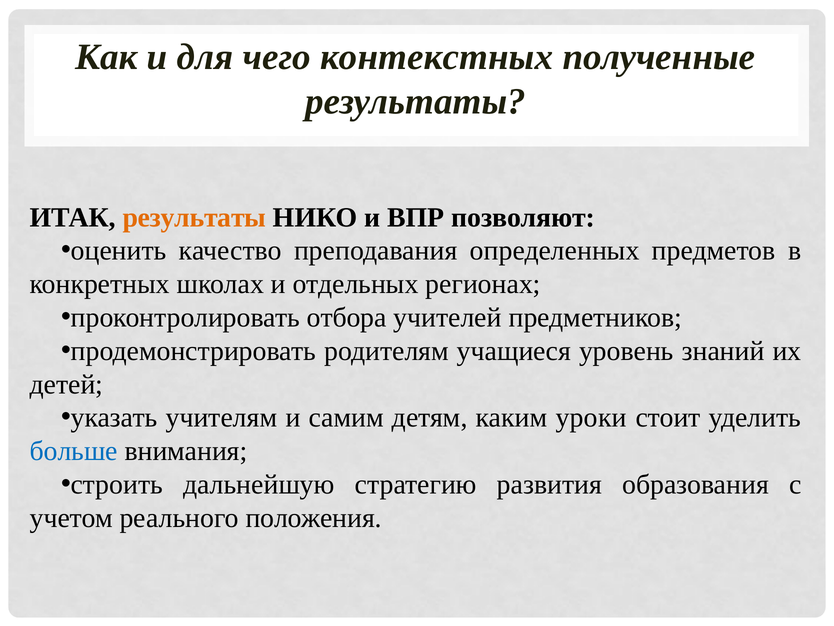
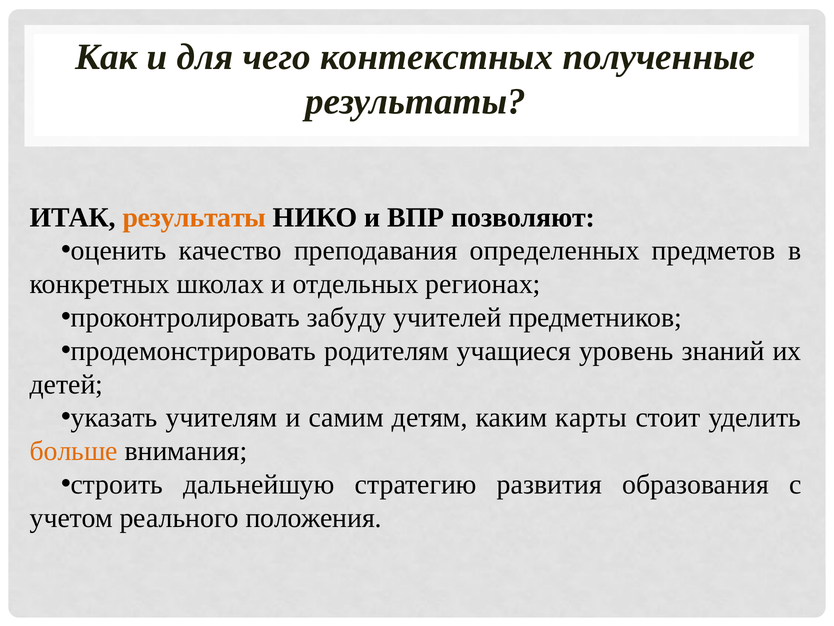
отбора: отбора -> забуду
уроки: уроки -> карты
больше colour: blue -> orange
